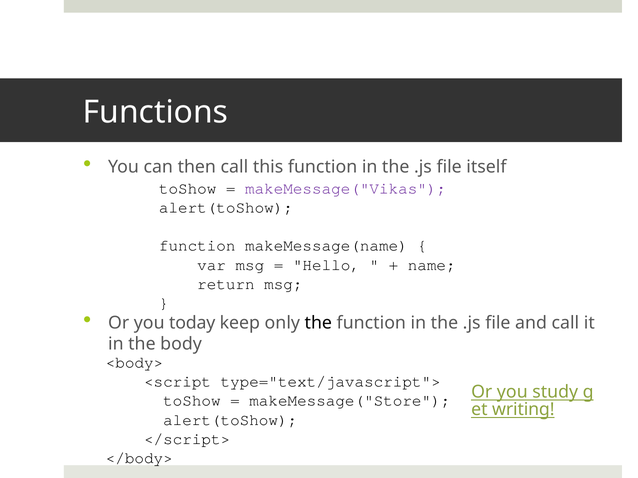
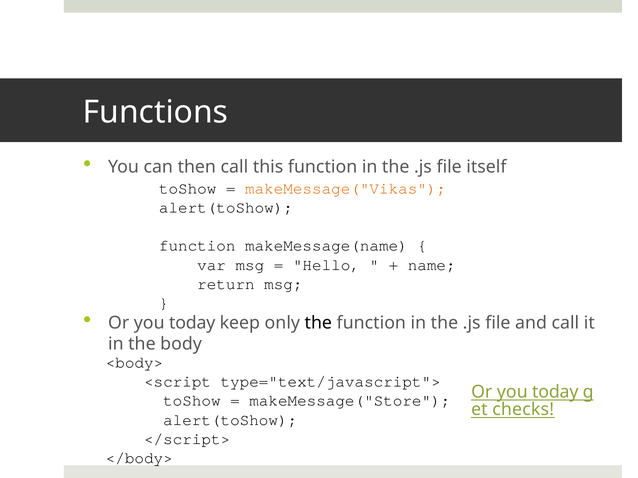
makeMessage("Vikas colour: purple -> orange
study at (555, 392): study -> today
writing: writing -> checks
